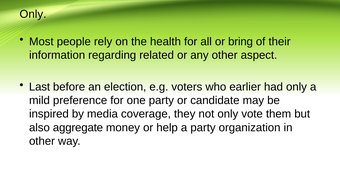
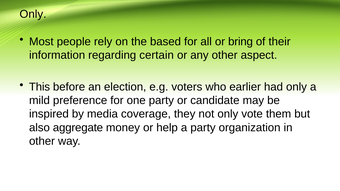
health: health -> based
related: related -> certain
Last: Last -> This
